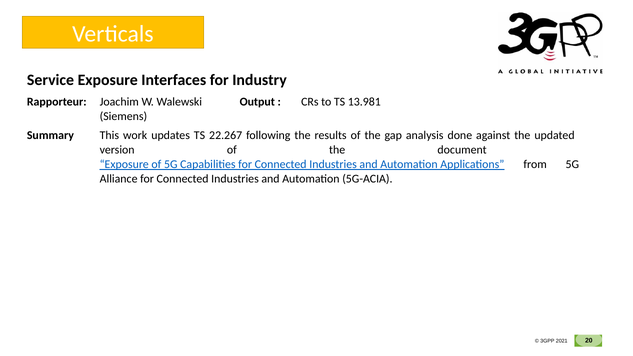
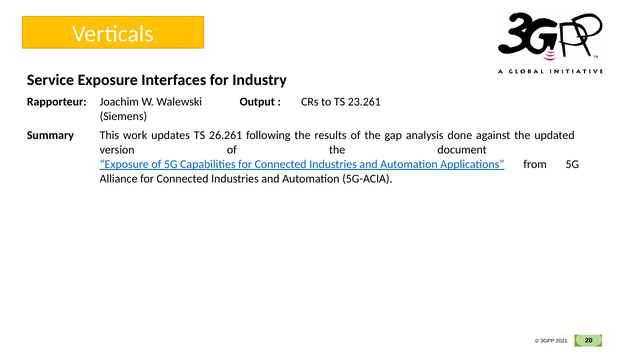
13.981: 13.981 -> 23.261
22.267: 22.267 -> 26.261
